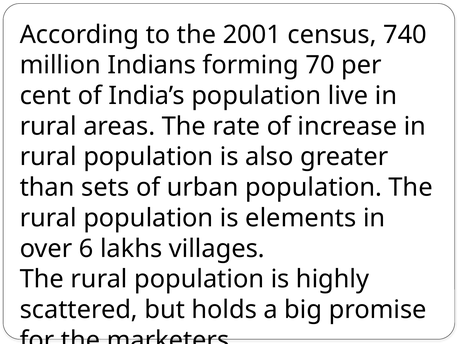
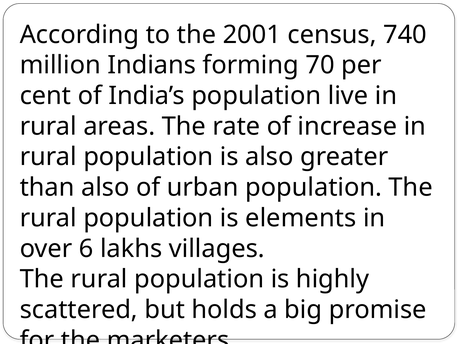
than sets: sets -> also
